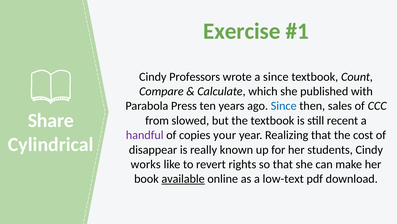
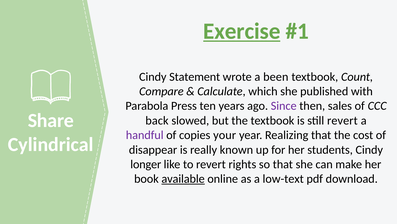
Exercise underline: none -> present
Professors: Professors -> Statement
a since: since -> been
Since at (284, 106) colour: blue -> purple
from: from -> back
still recent: recent -> revert
works: works -> longer
